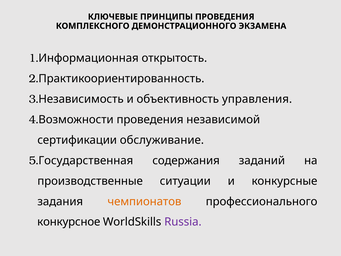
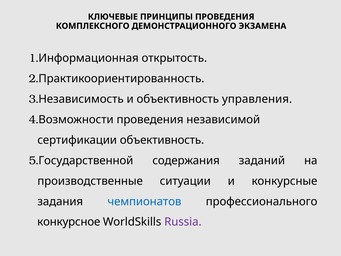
сертификации обслуживание: обслуживание -> объективность
Государственная: Государственная -> Государственной
чемпионатов colour: orange -> blue
